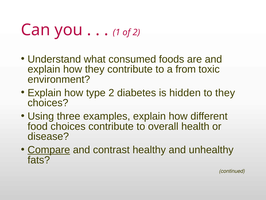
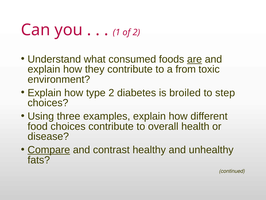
are underline: none -> present
hidden: hidden -> broiled
to they: they -> step
